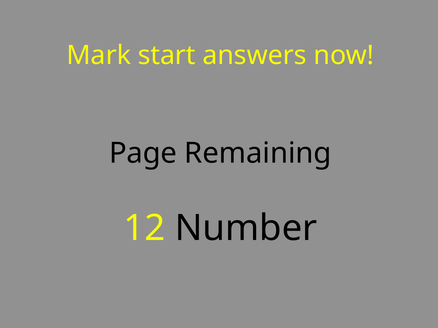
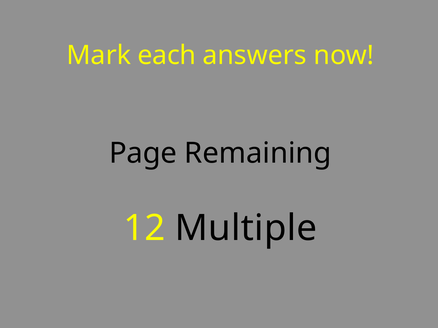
start: start -> each
Number: Number -> Multiple
